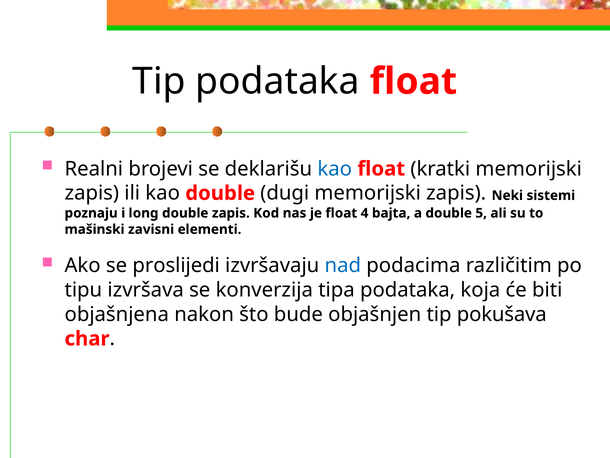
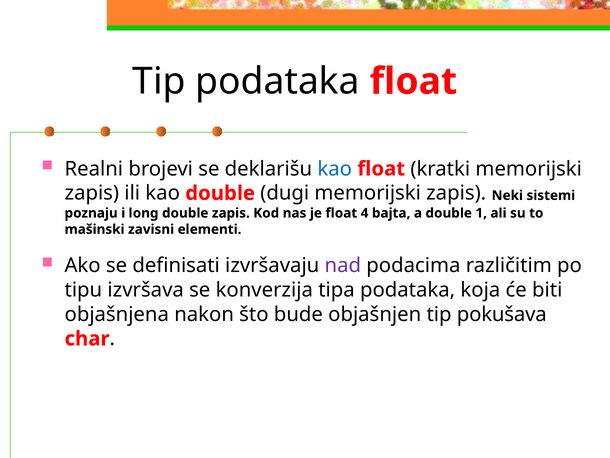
5: 5 -> 1
proslijedi: proslijedi -> definisati
nad colour: blue -> purple
